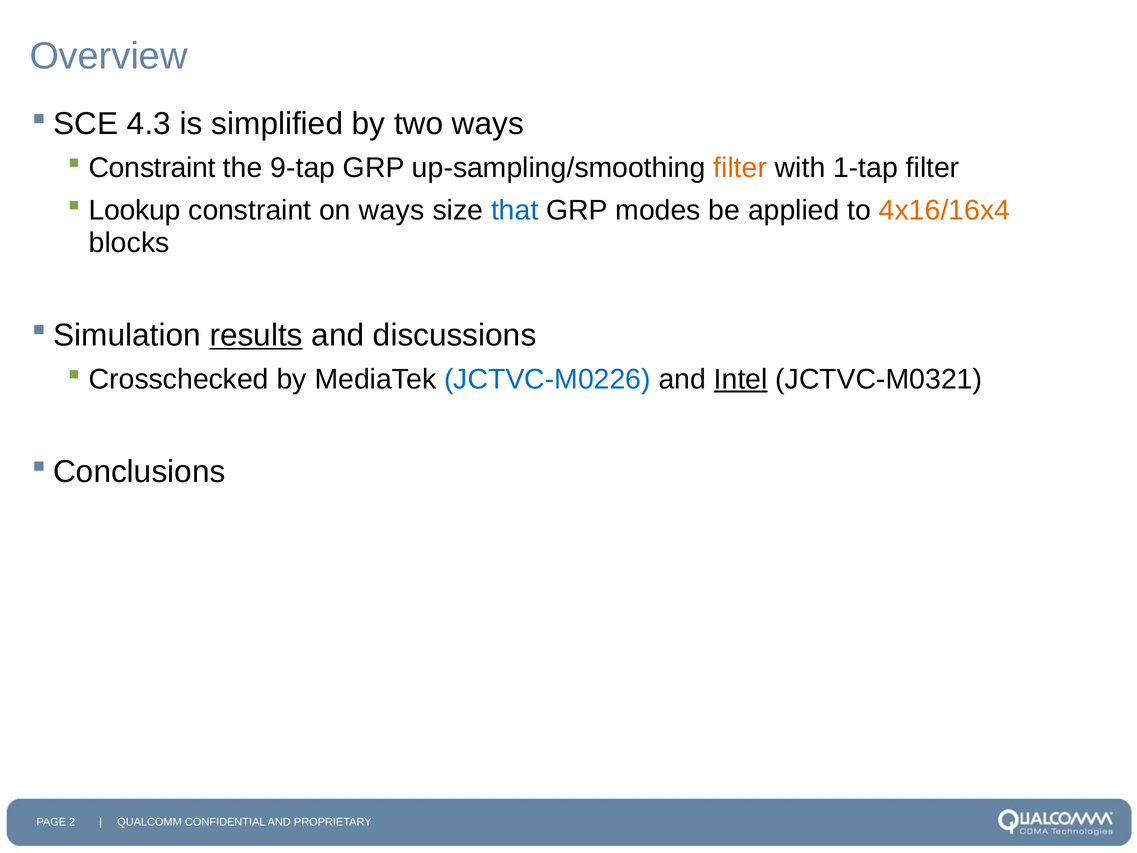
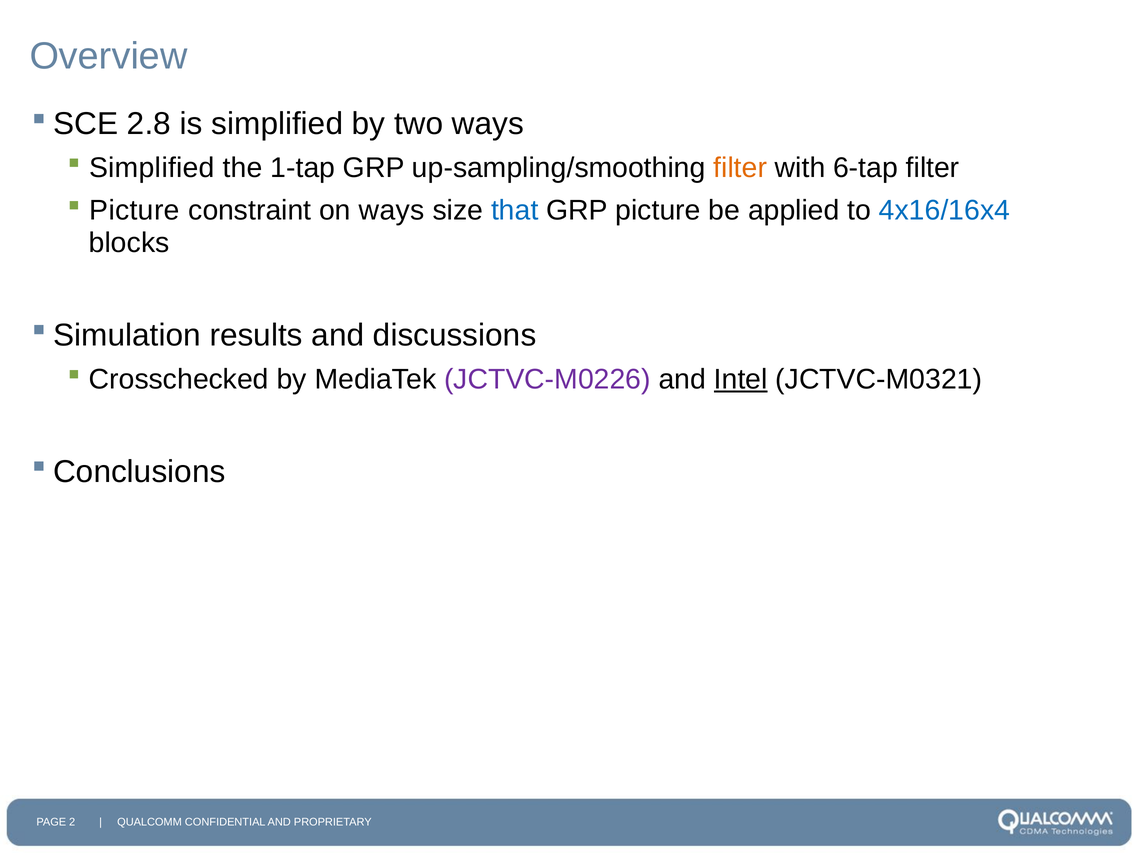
4.3: 4.3 -> 2.8
Constraint at (152, 168): Constraint -> Simplified
9-tap: 9-tap -> 1-tap
1-tap: 1-tap -> 6-tap
Lookup at (135, 210): Lookup -> Picture
GRP modes: modes -> picture
4x16/16x4 colour: orange -> blue
results underline: present -> none
JCTVC-M0226 colour: blue -> purple
